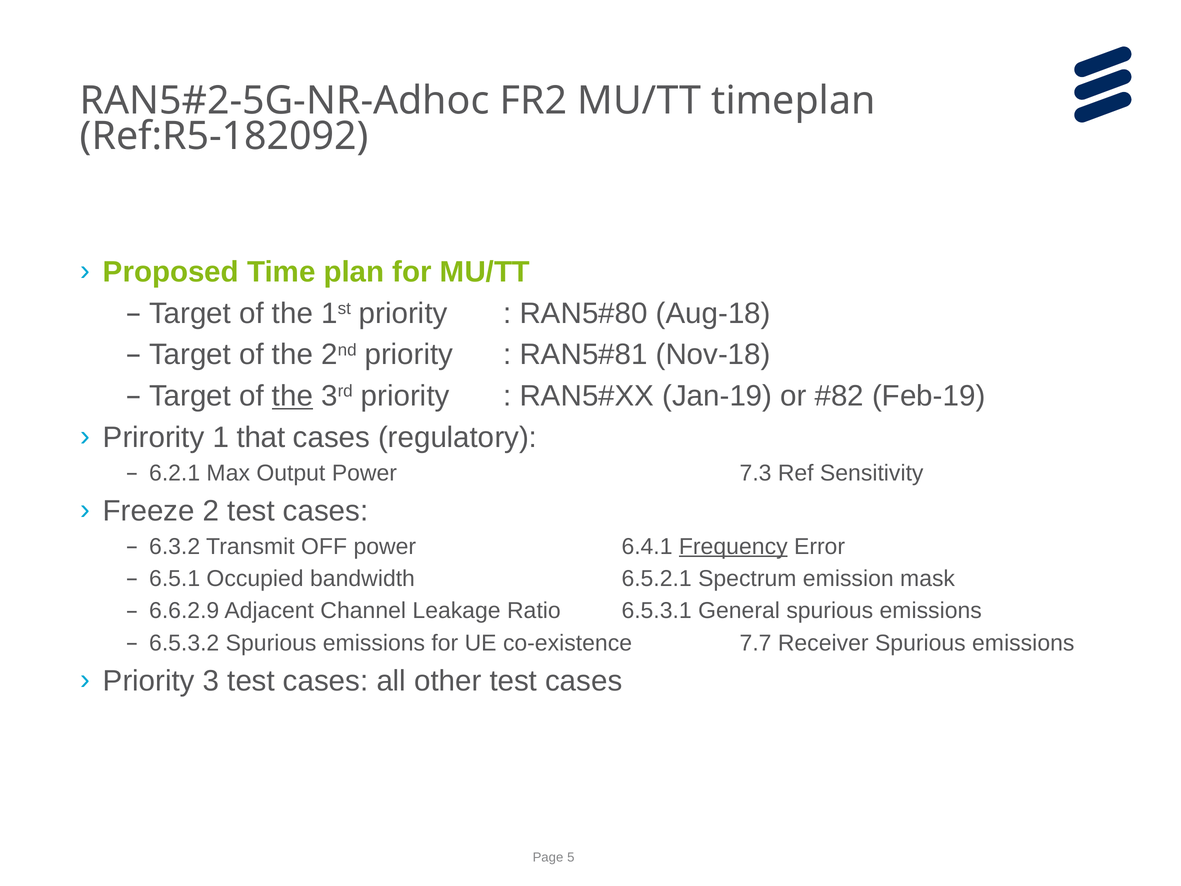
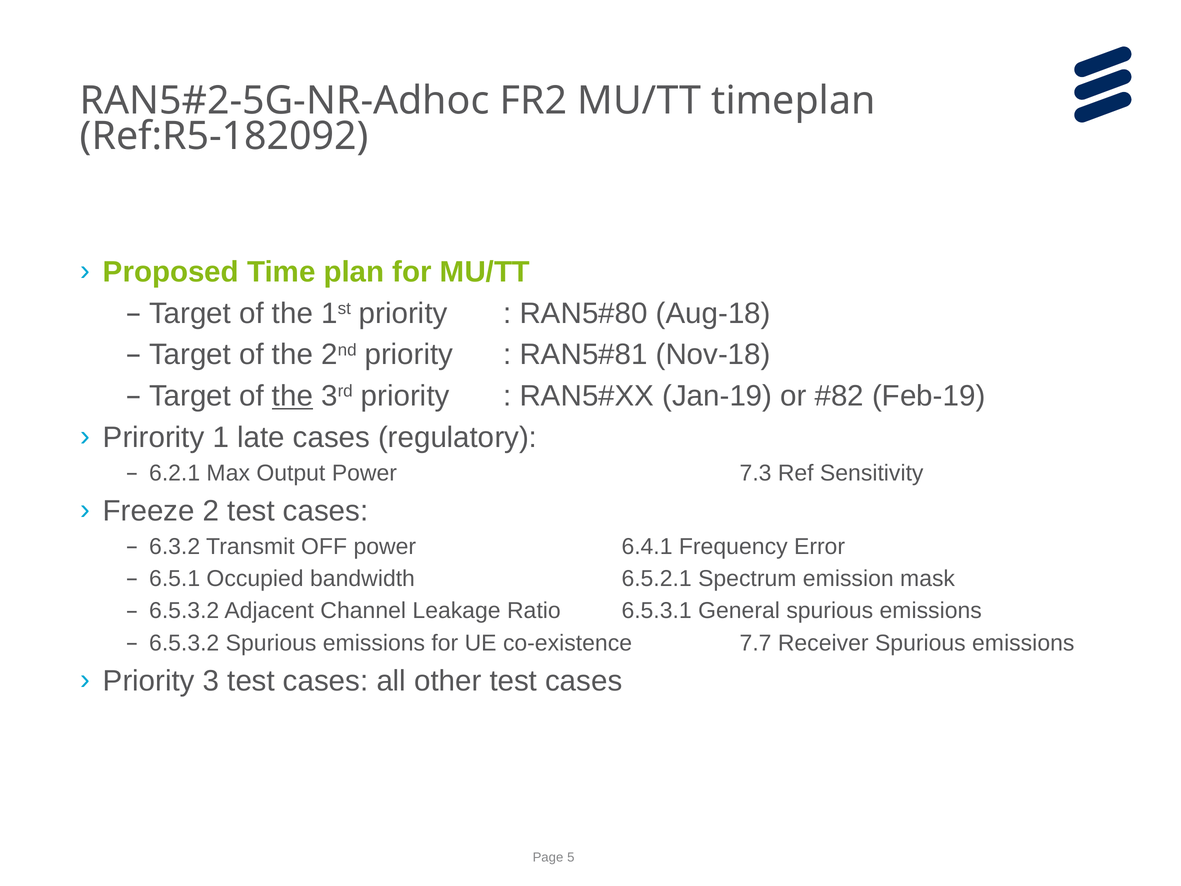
that: that -> late
Frequency underline: present -> none
6.6.2.9 at (184, 611): 6.6.2.9 -> 6.5.3.2
